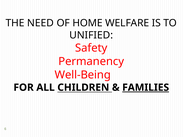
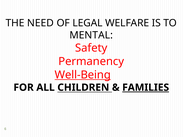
HOME: HOME -> LEGAL
UNIFIED: UNIFIED -> MENTAL
Well-Being underline: none -> present
